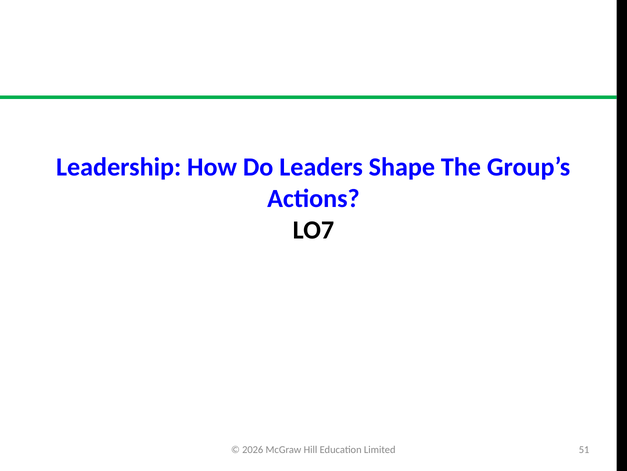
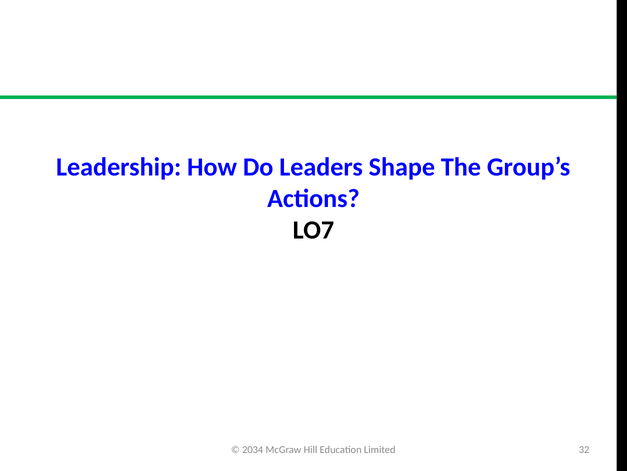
2026: 2026 -> 2034
51: 51 -> 32
